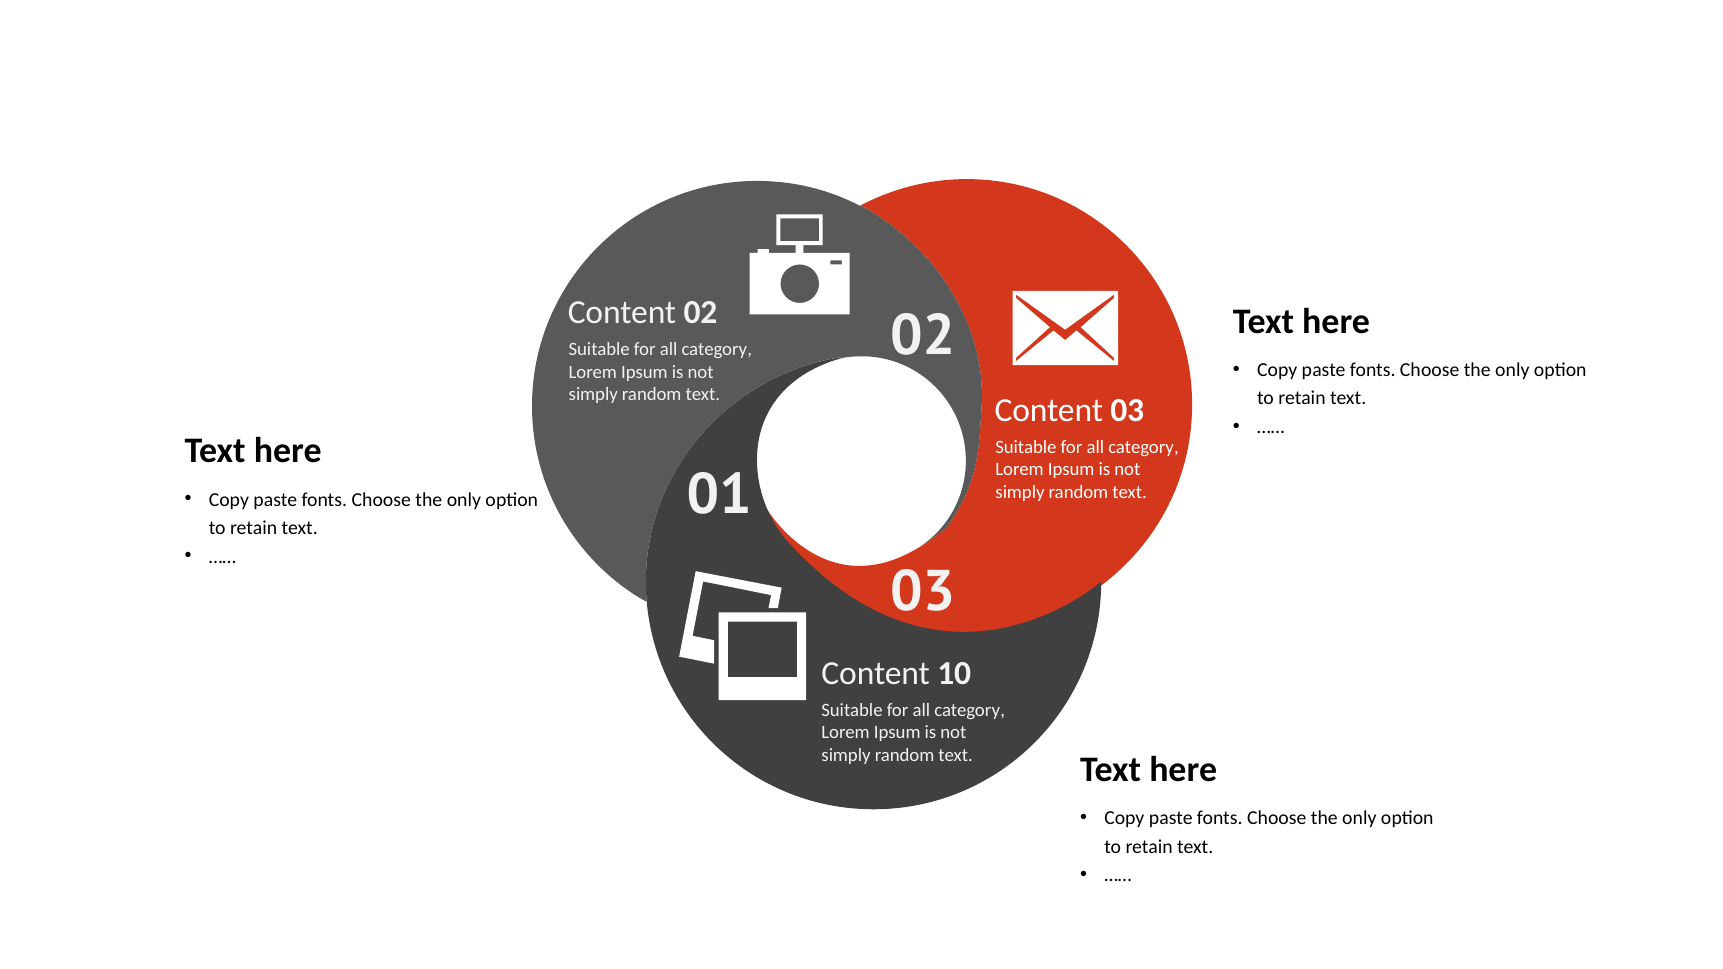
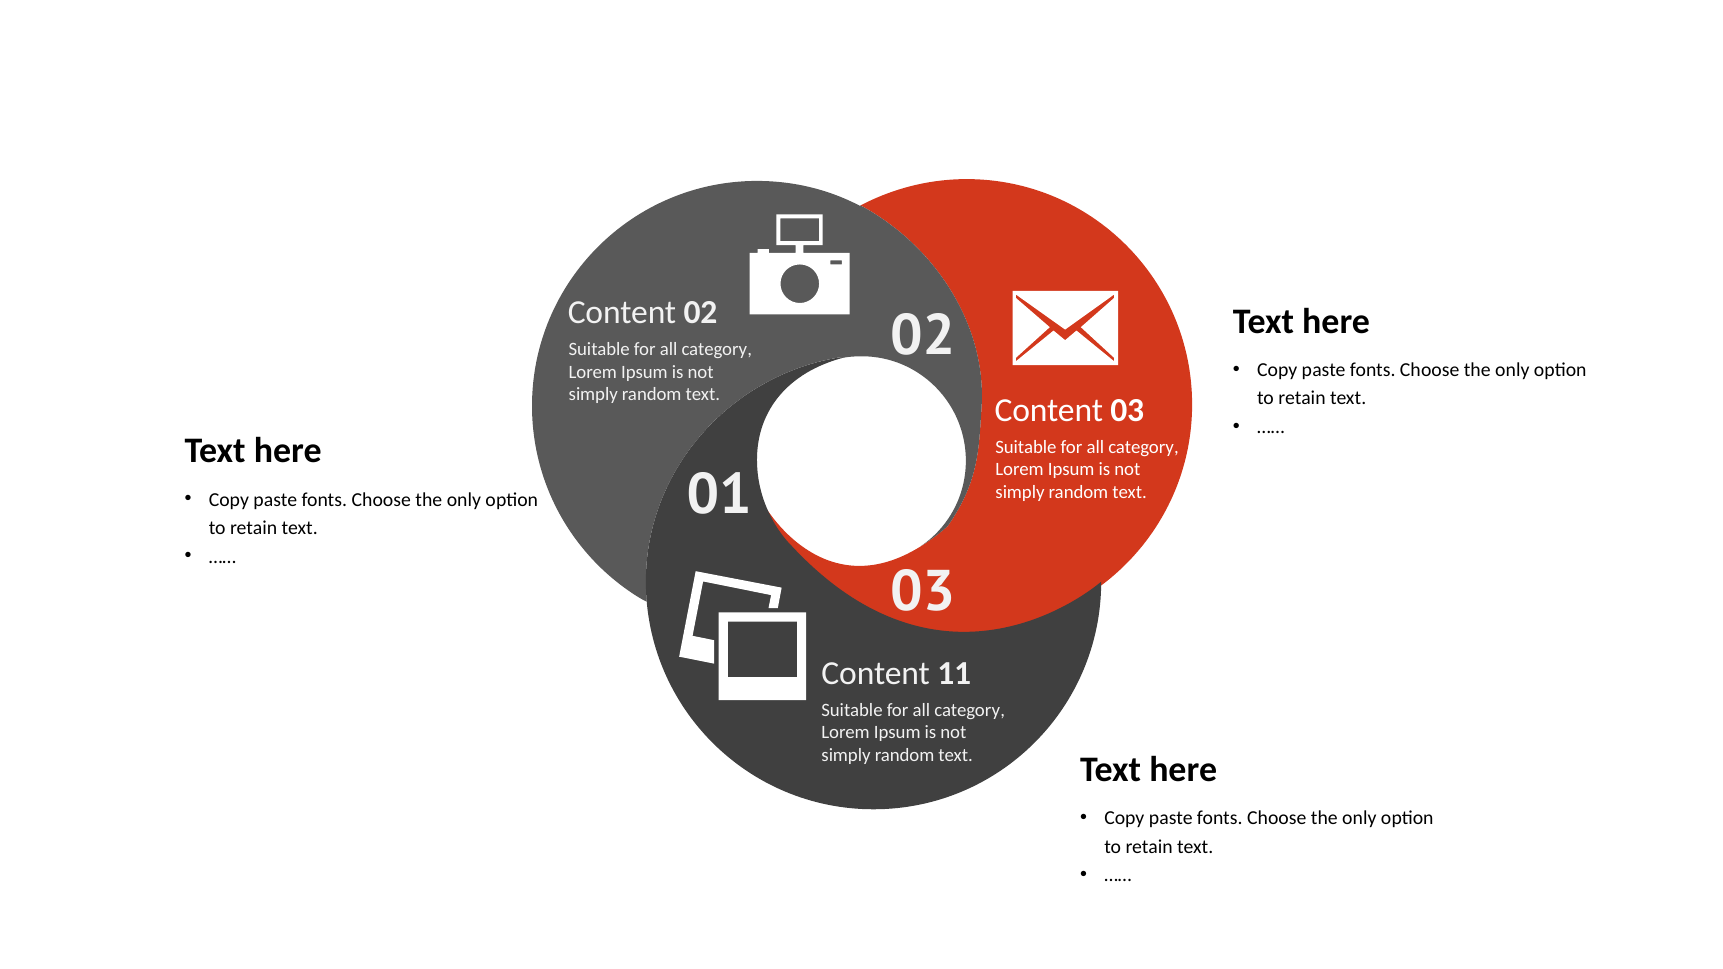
10: 10 -> 11
